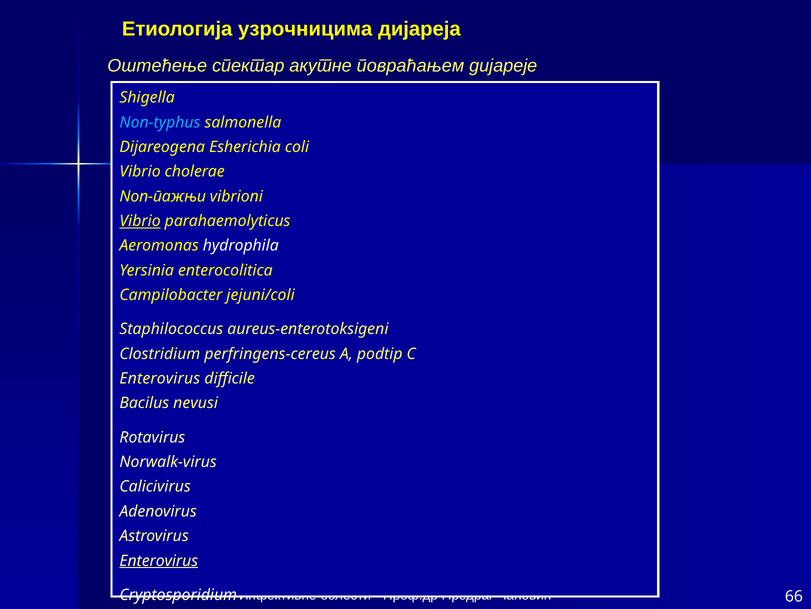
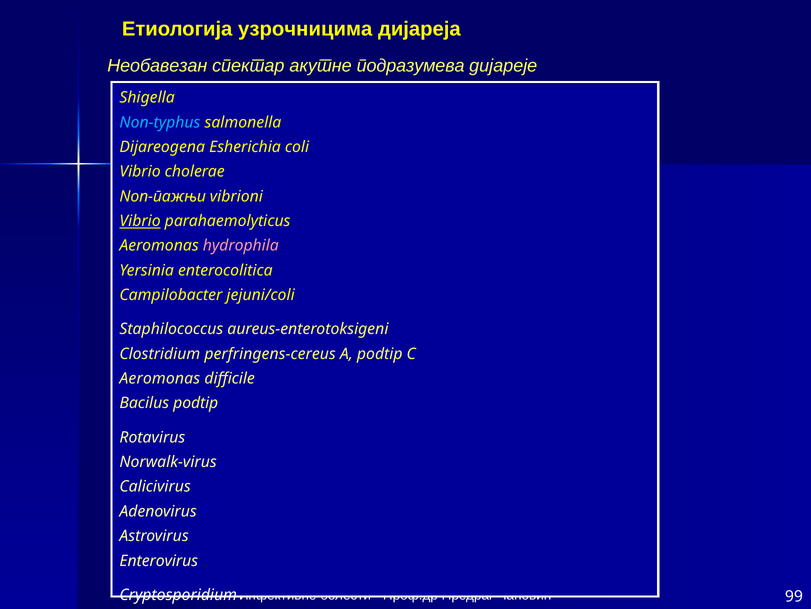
Оштећење: Оштећење -> Необавезан
повраћањем: повраћањем -> подразумева
hydrophila colour: white -> pink
Enterovirus at (160, 378): Enterovirus -> Aeromonas
Bacilus nevusi: nevusi -> podtip
Enterovirus at (159, 560) underline: present -> none
66: 66 -> 99
